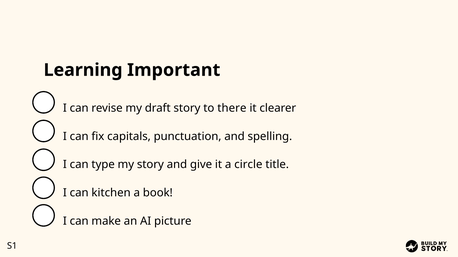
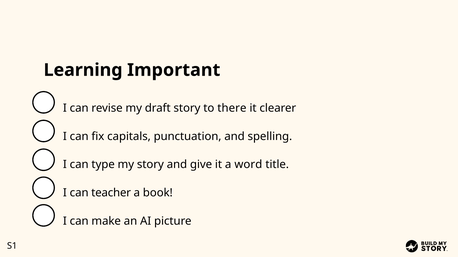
circle: circle -> word
kitchen: kitchen -> teacher
